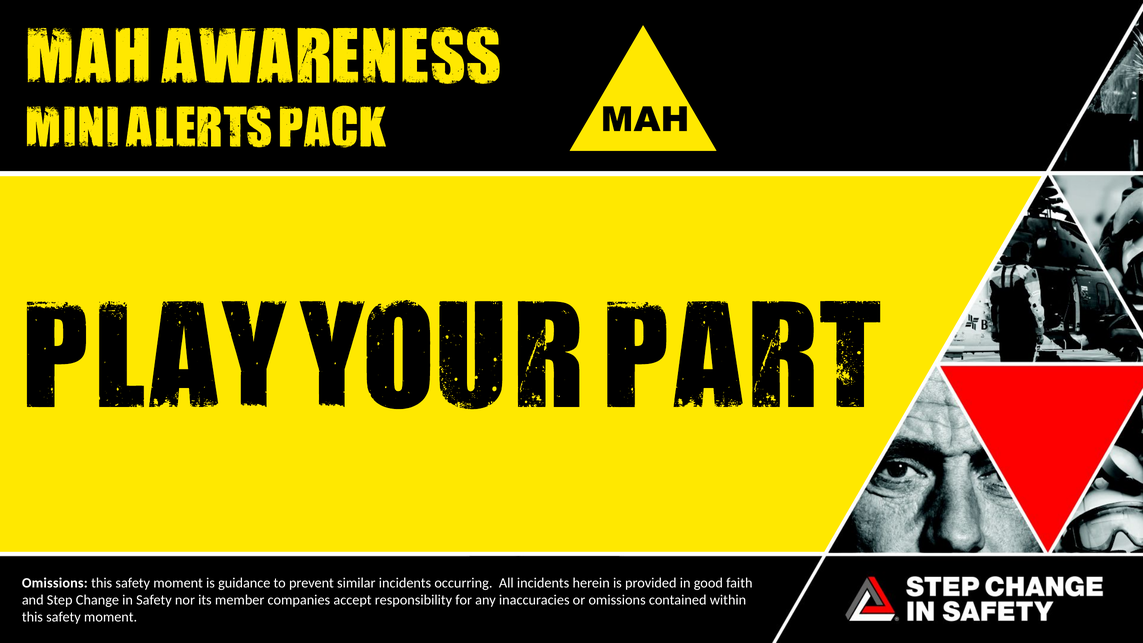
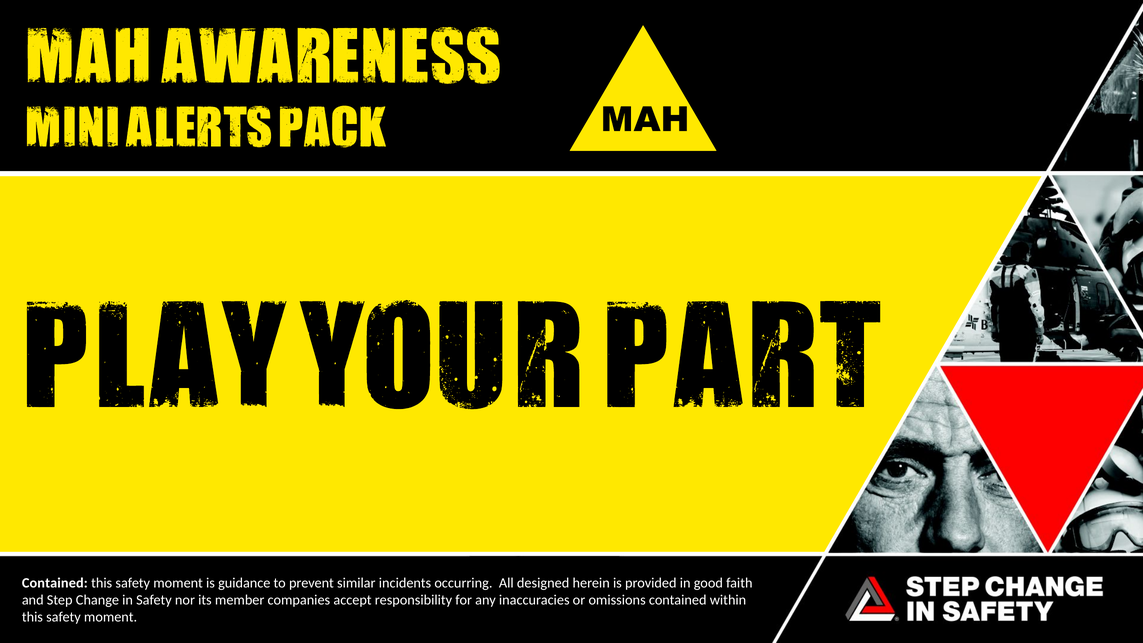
Omissions at (55, 583): Omissions -> Contained
All incidents: incidents -> designed
